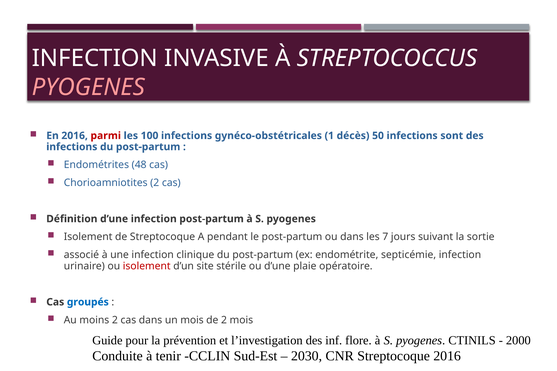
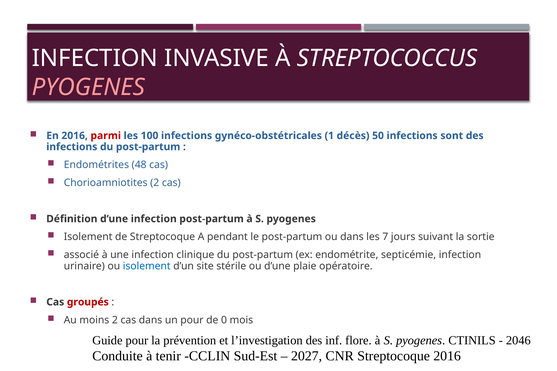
isolement at (147, 266) colour: red -> blue
groupés colour: blue -> red
un mois: mois -> pour
de 2: 2 -> 0
2000: 2000 -> 2046
2030: 2030 -> 2027
